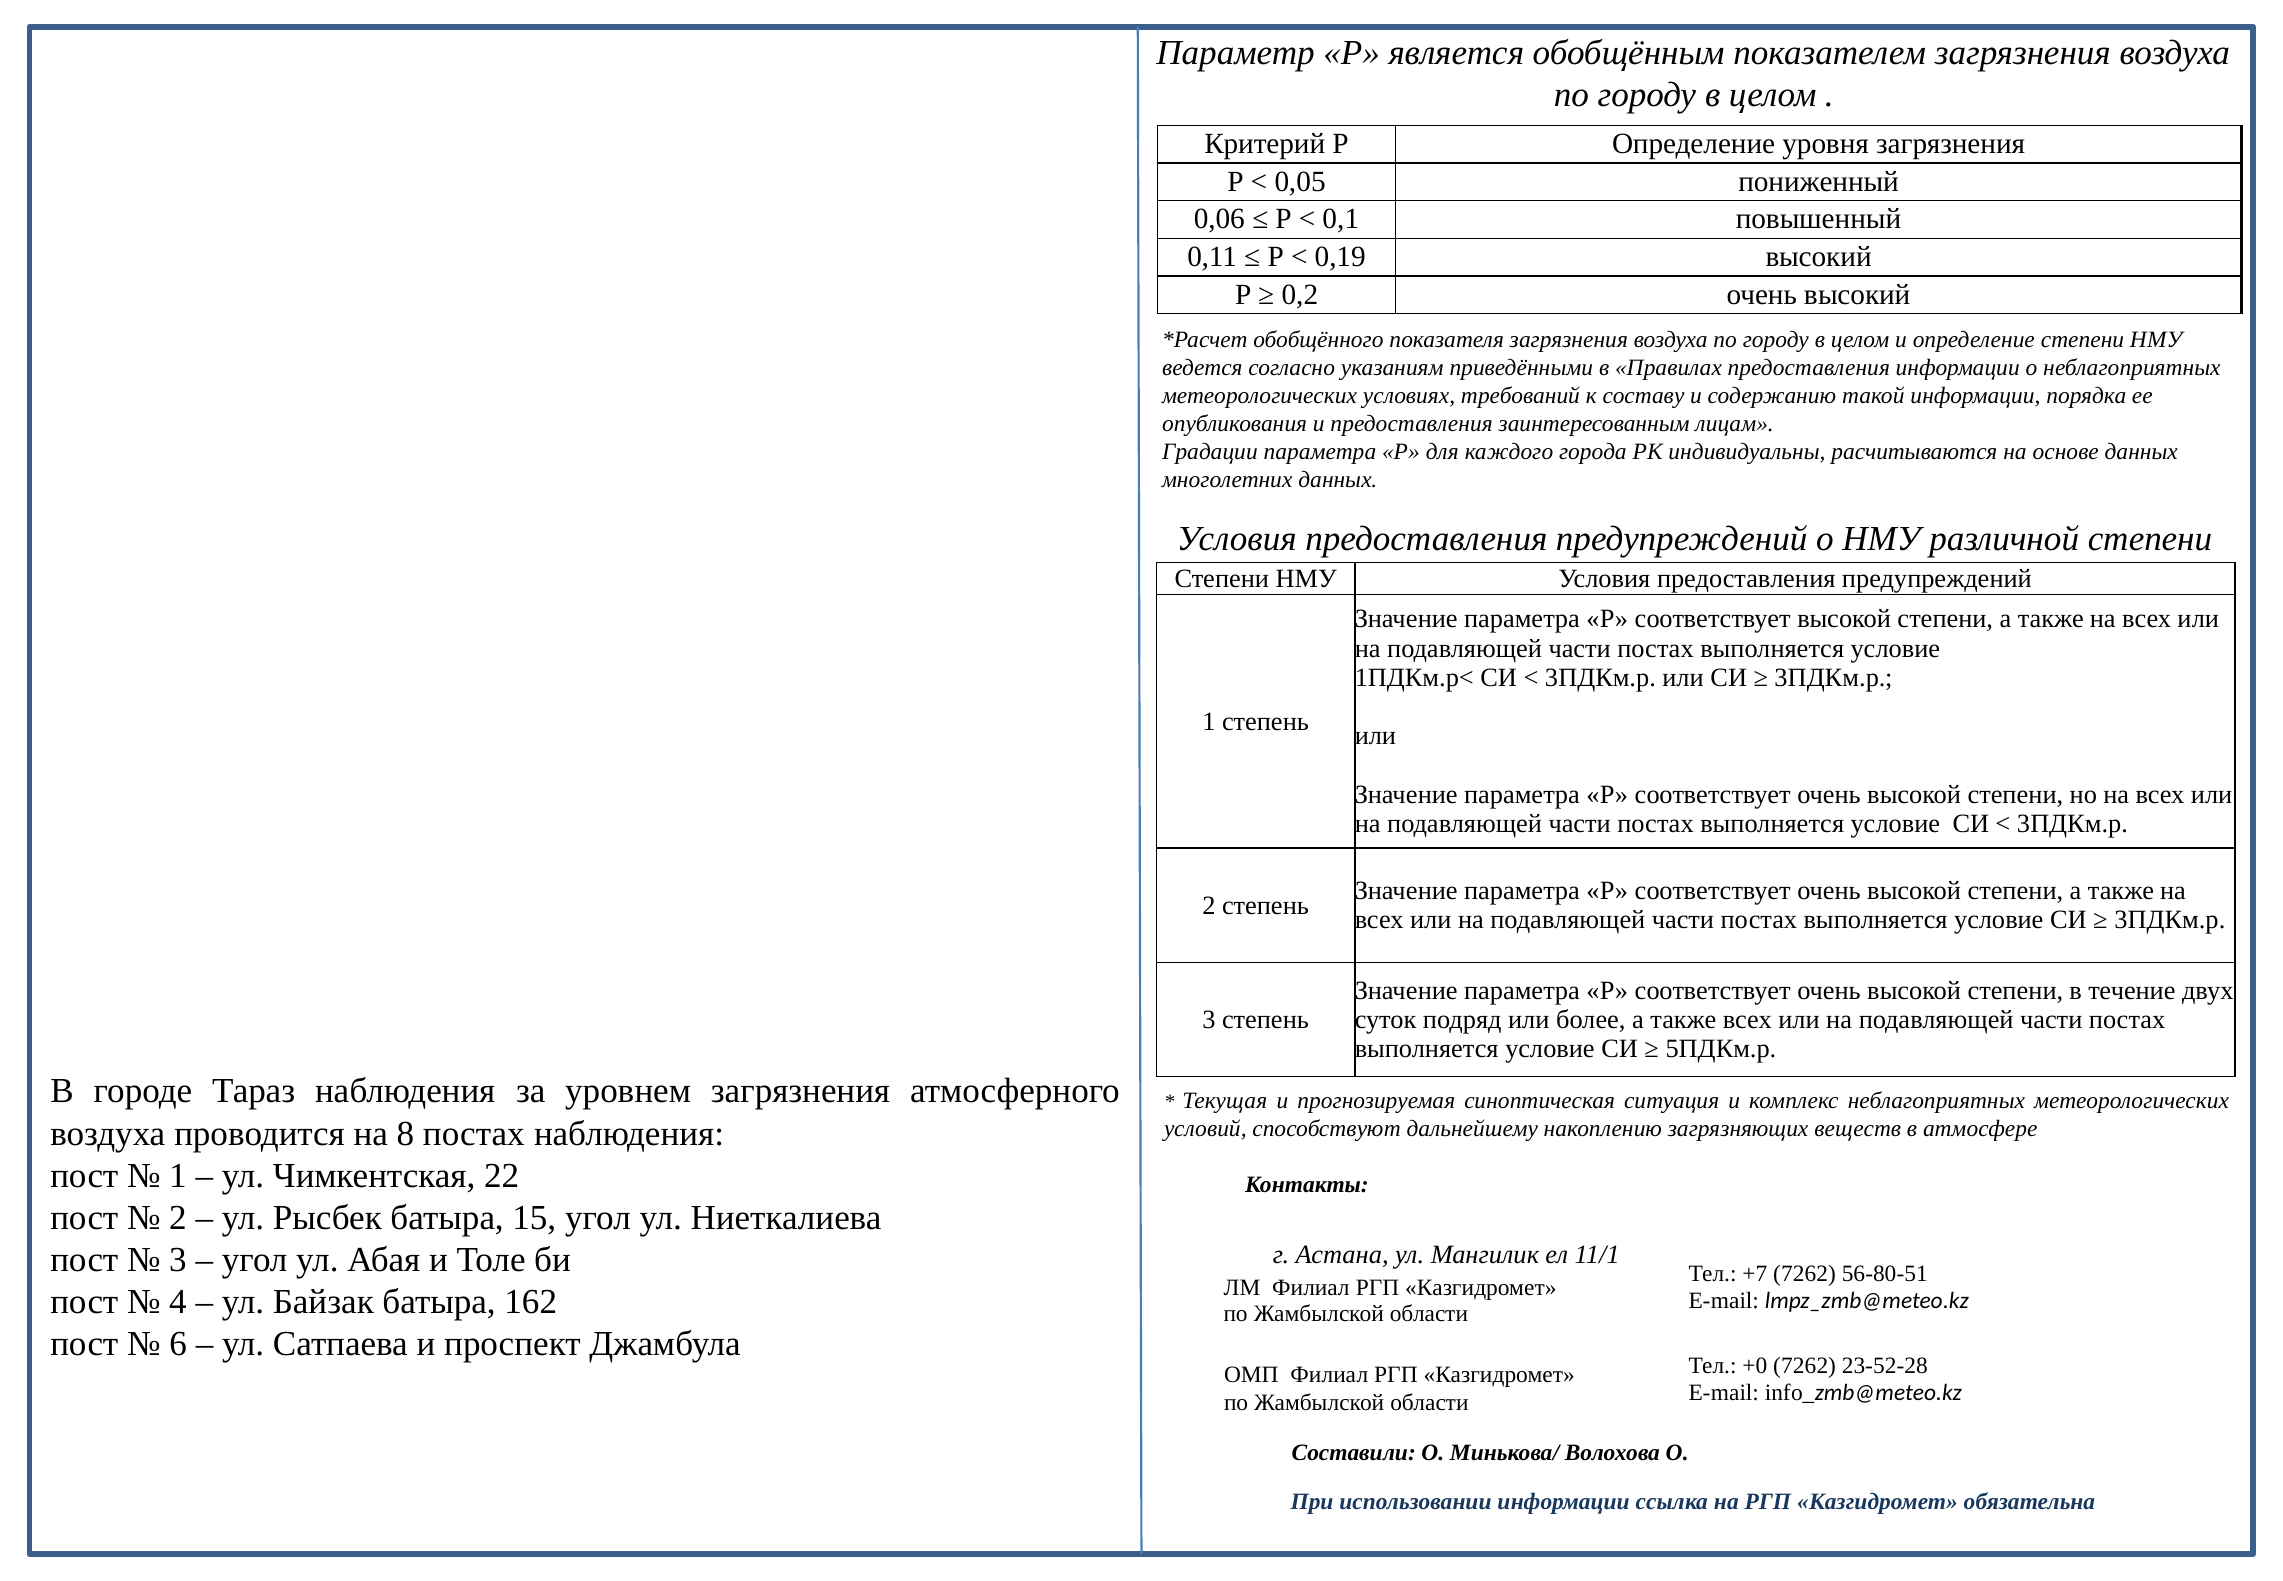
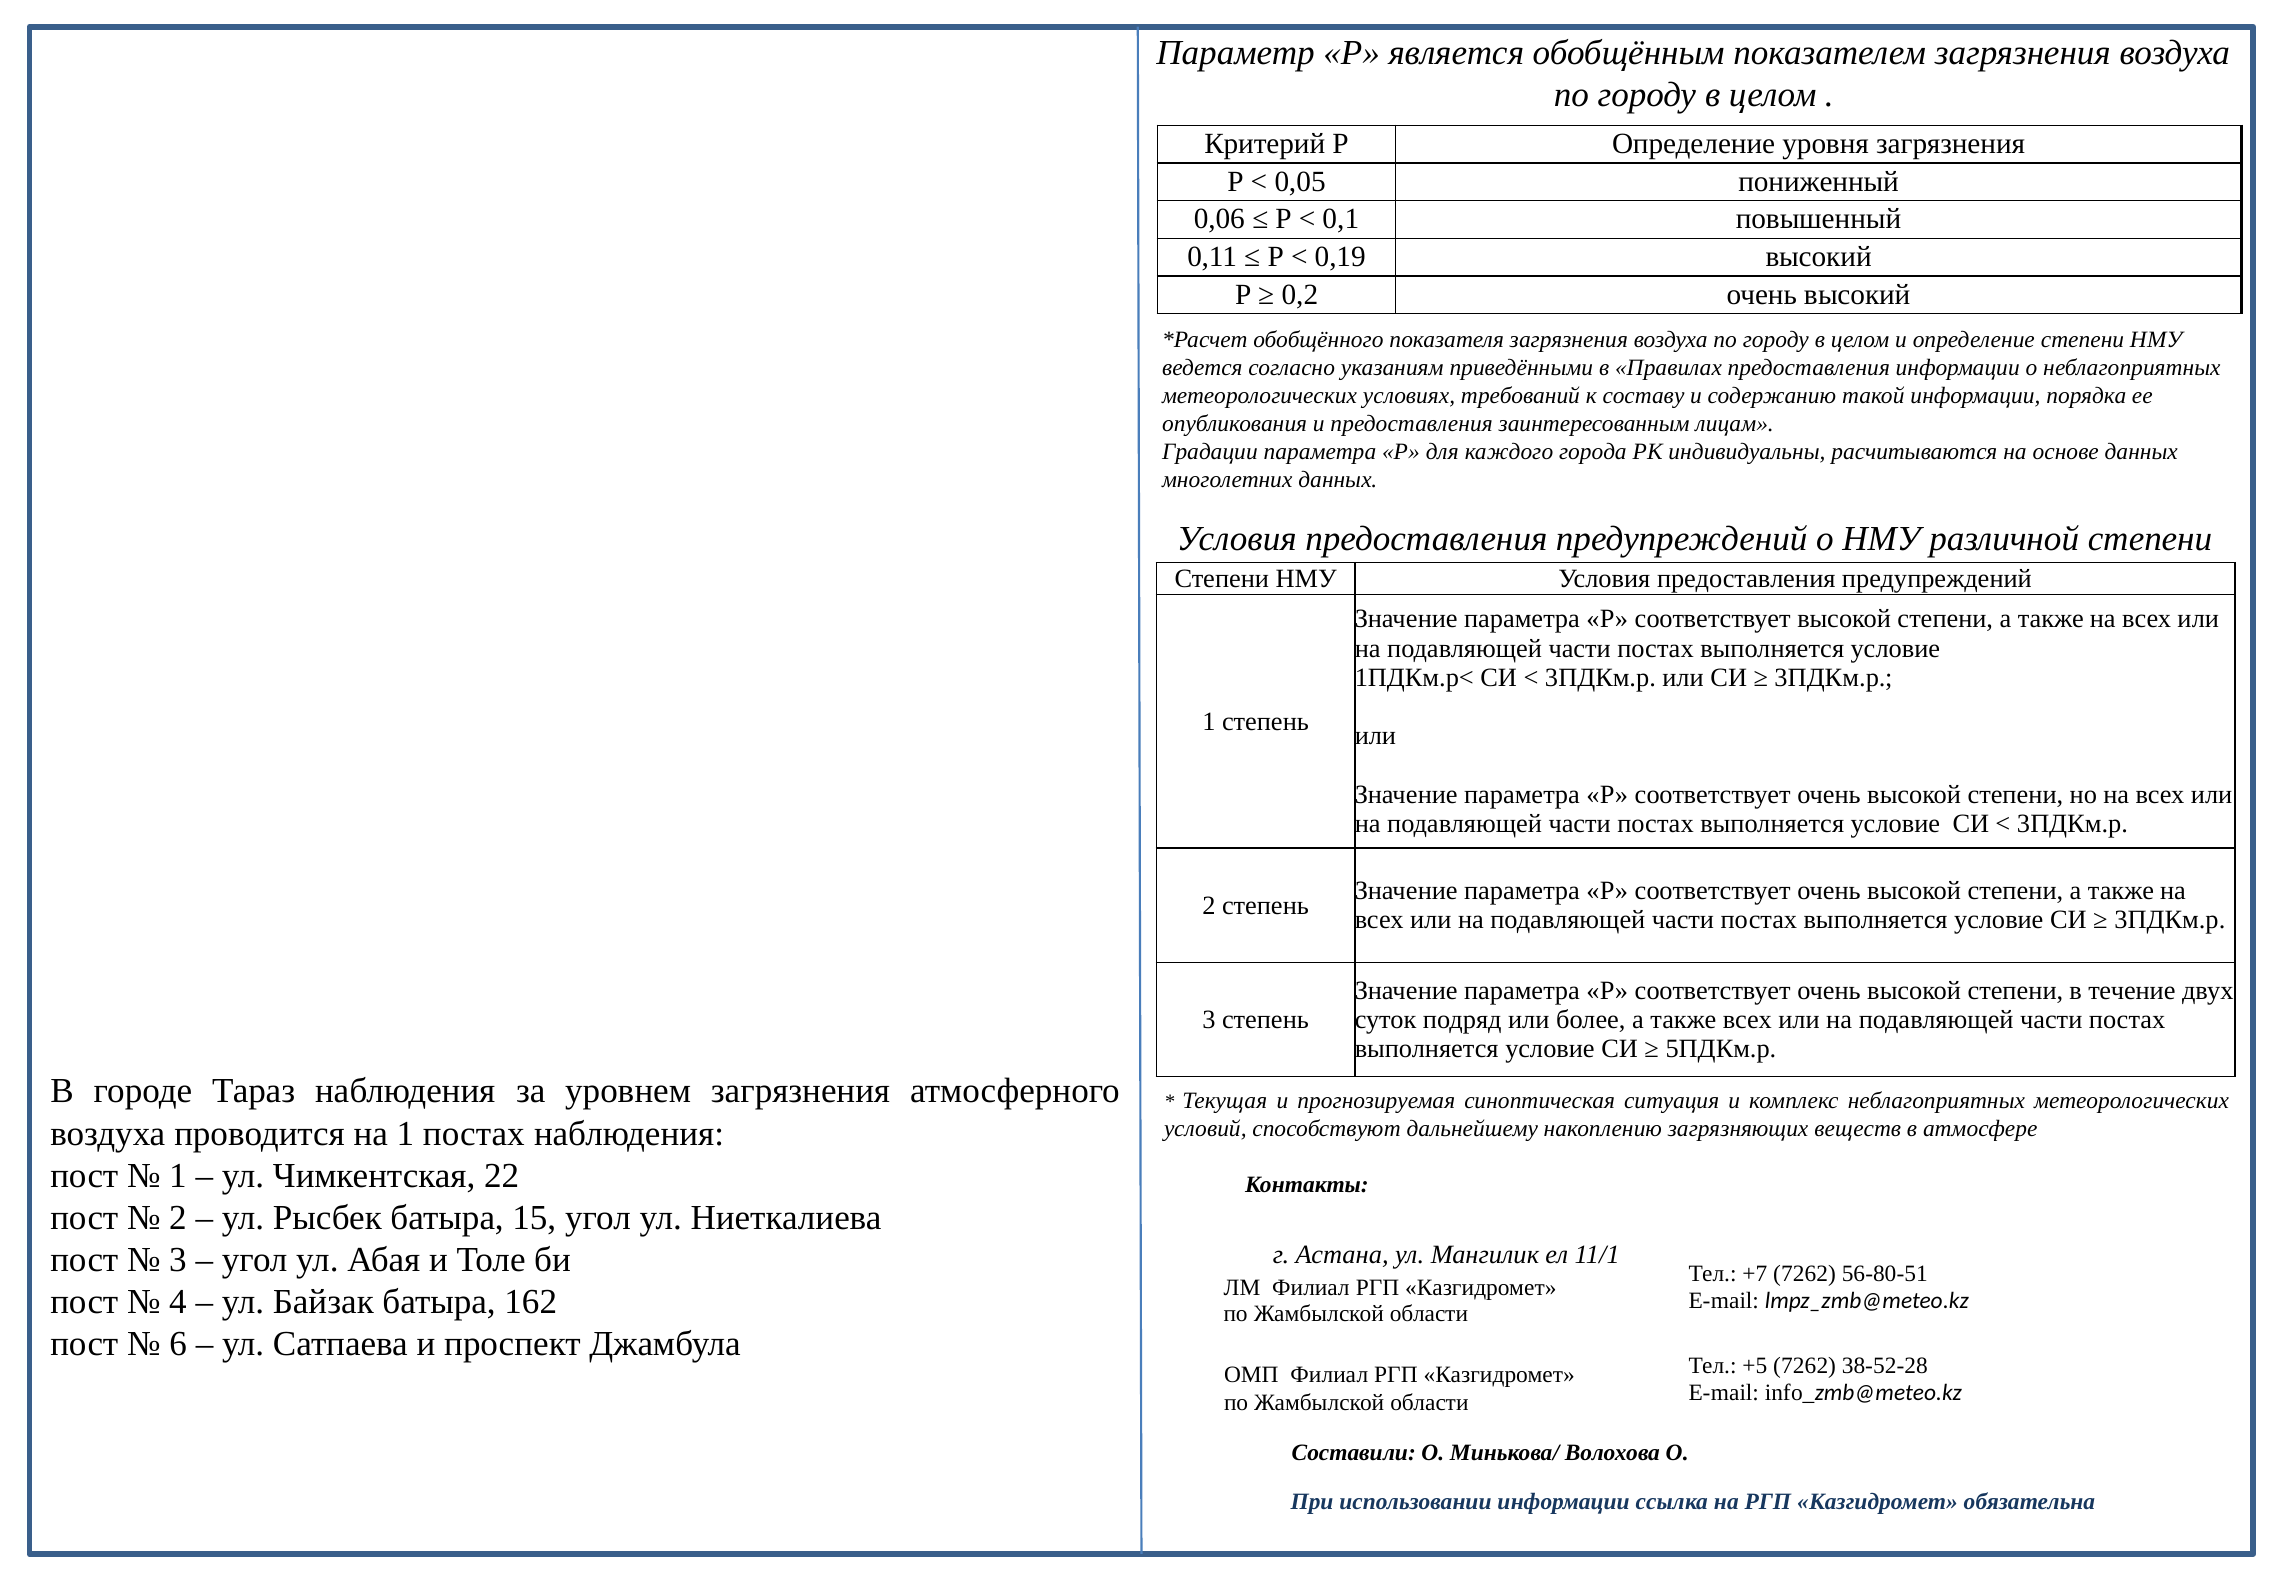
на 8: 8 -> 1
+0: +0 -> +5
23-52-28: 23-52-28 -> 38-52-28
